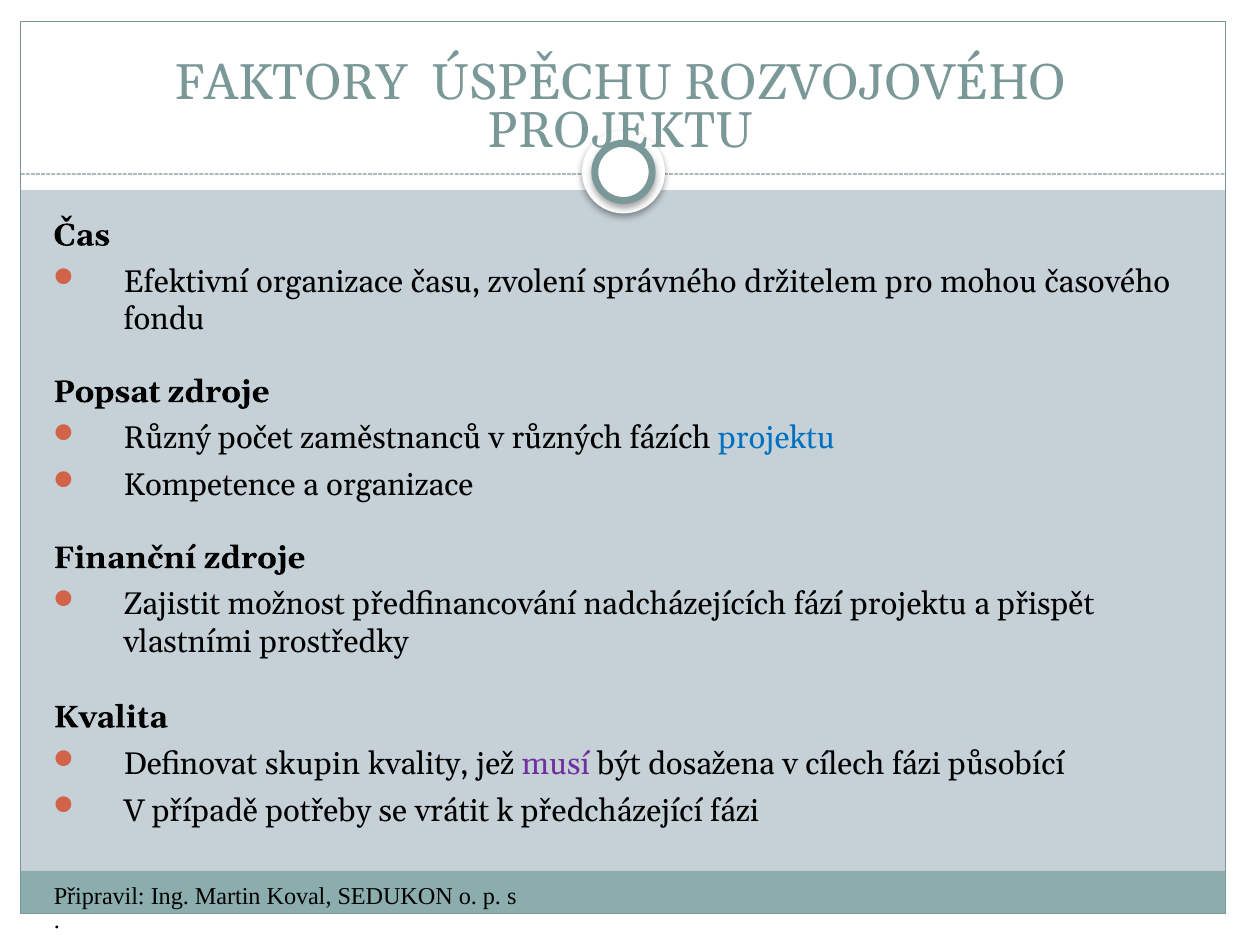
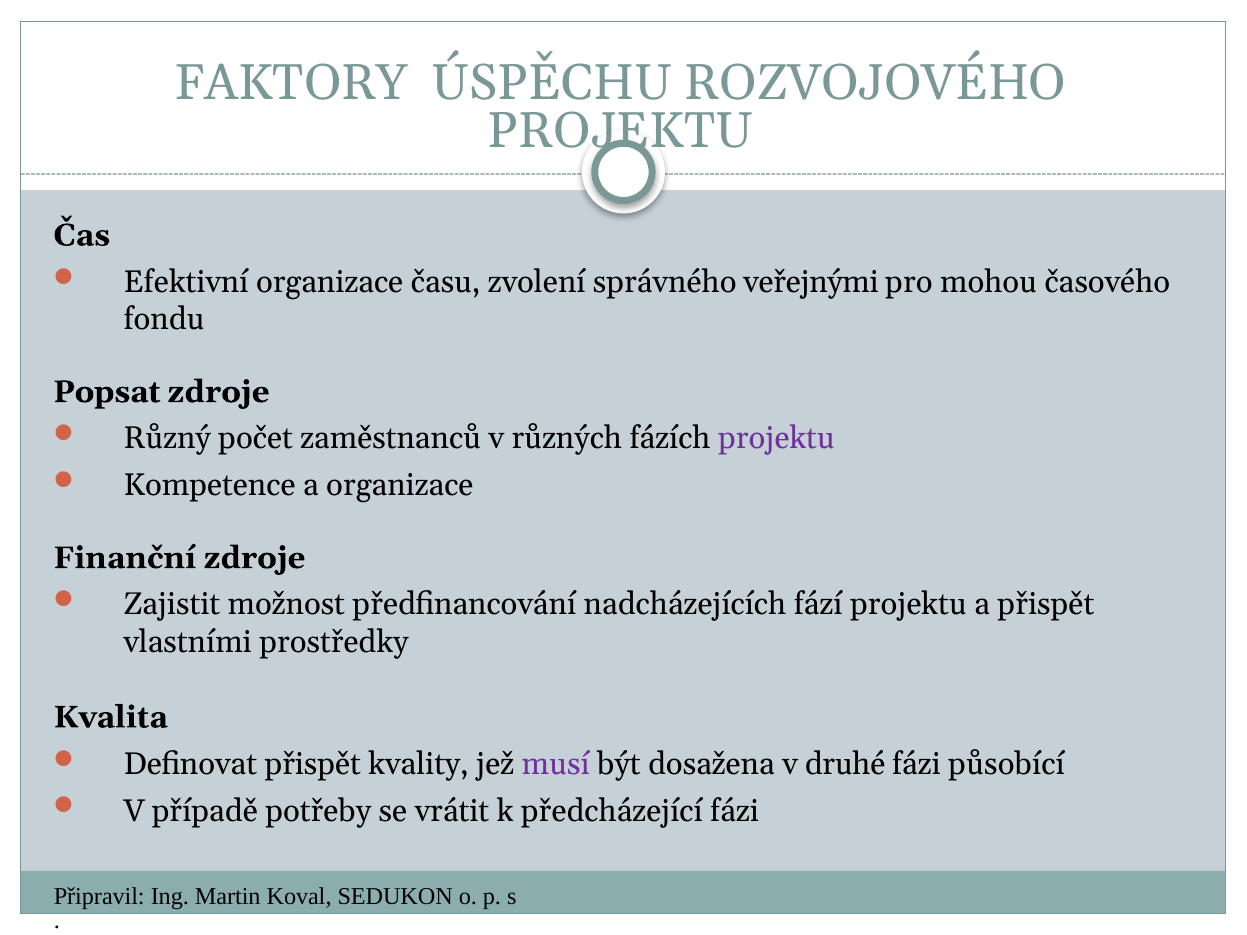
držitelem: držitelem -> veřejnými
projektu at (777, 439) colour: blue -> purple
Definovat skupin: skupin -> přispět
cílech: cílech -> druhé
